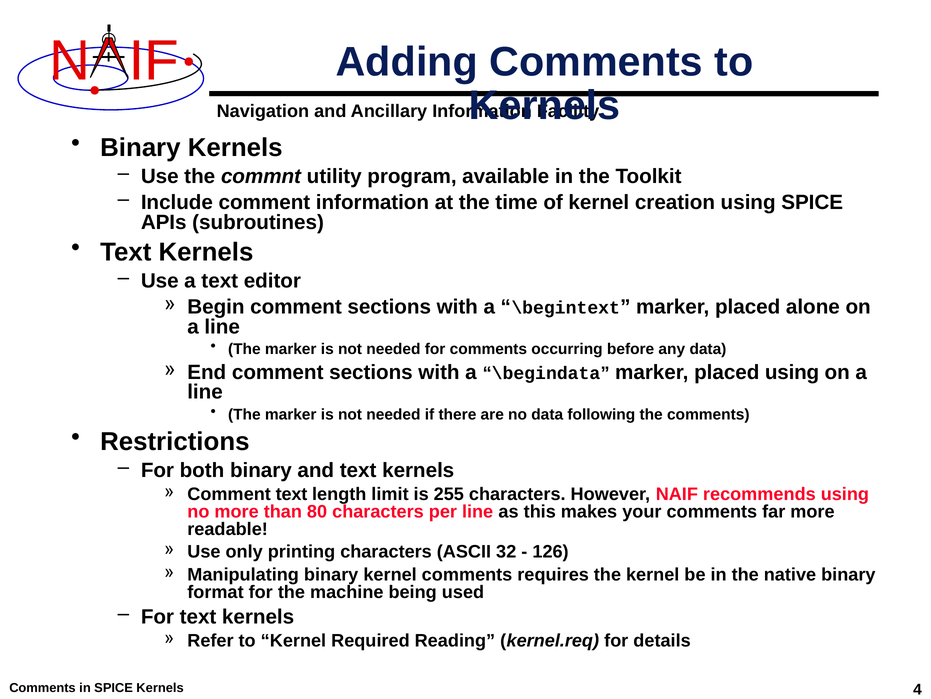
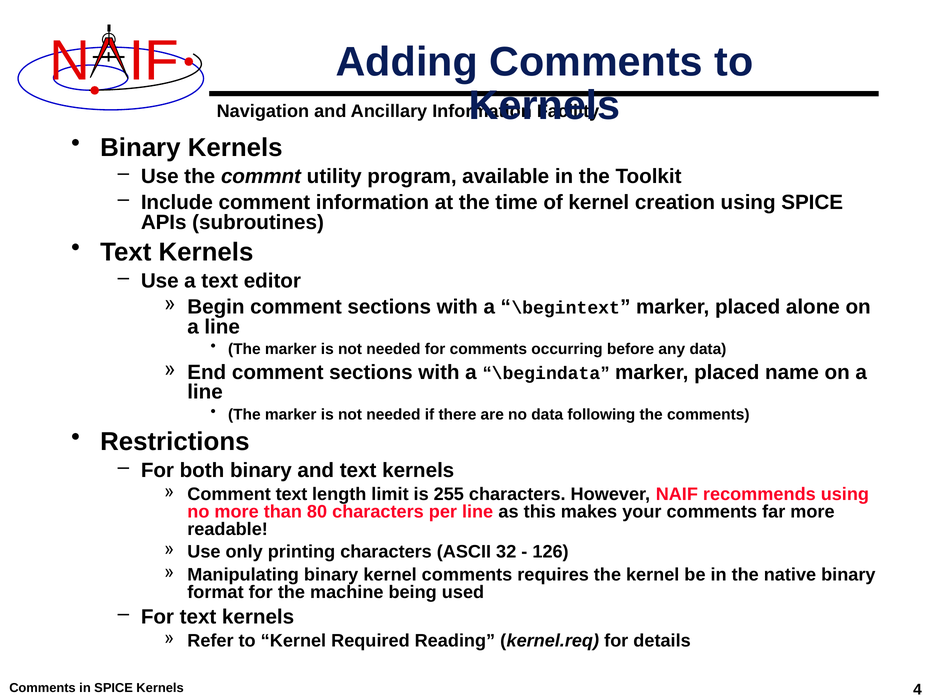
placed using: using -> name
